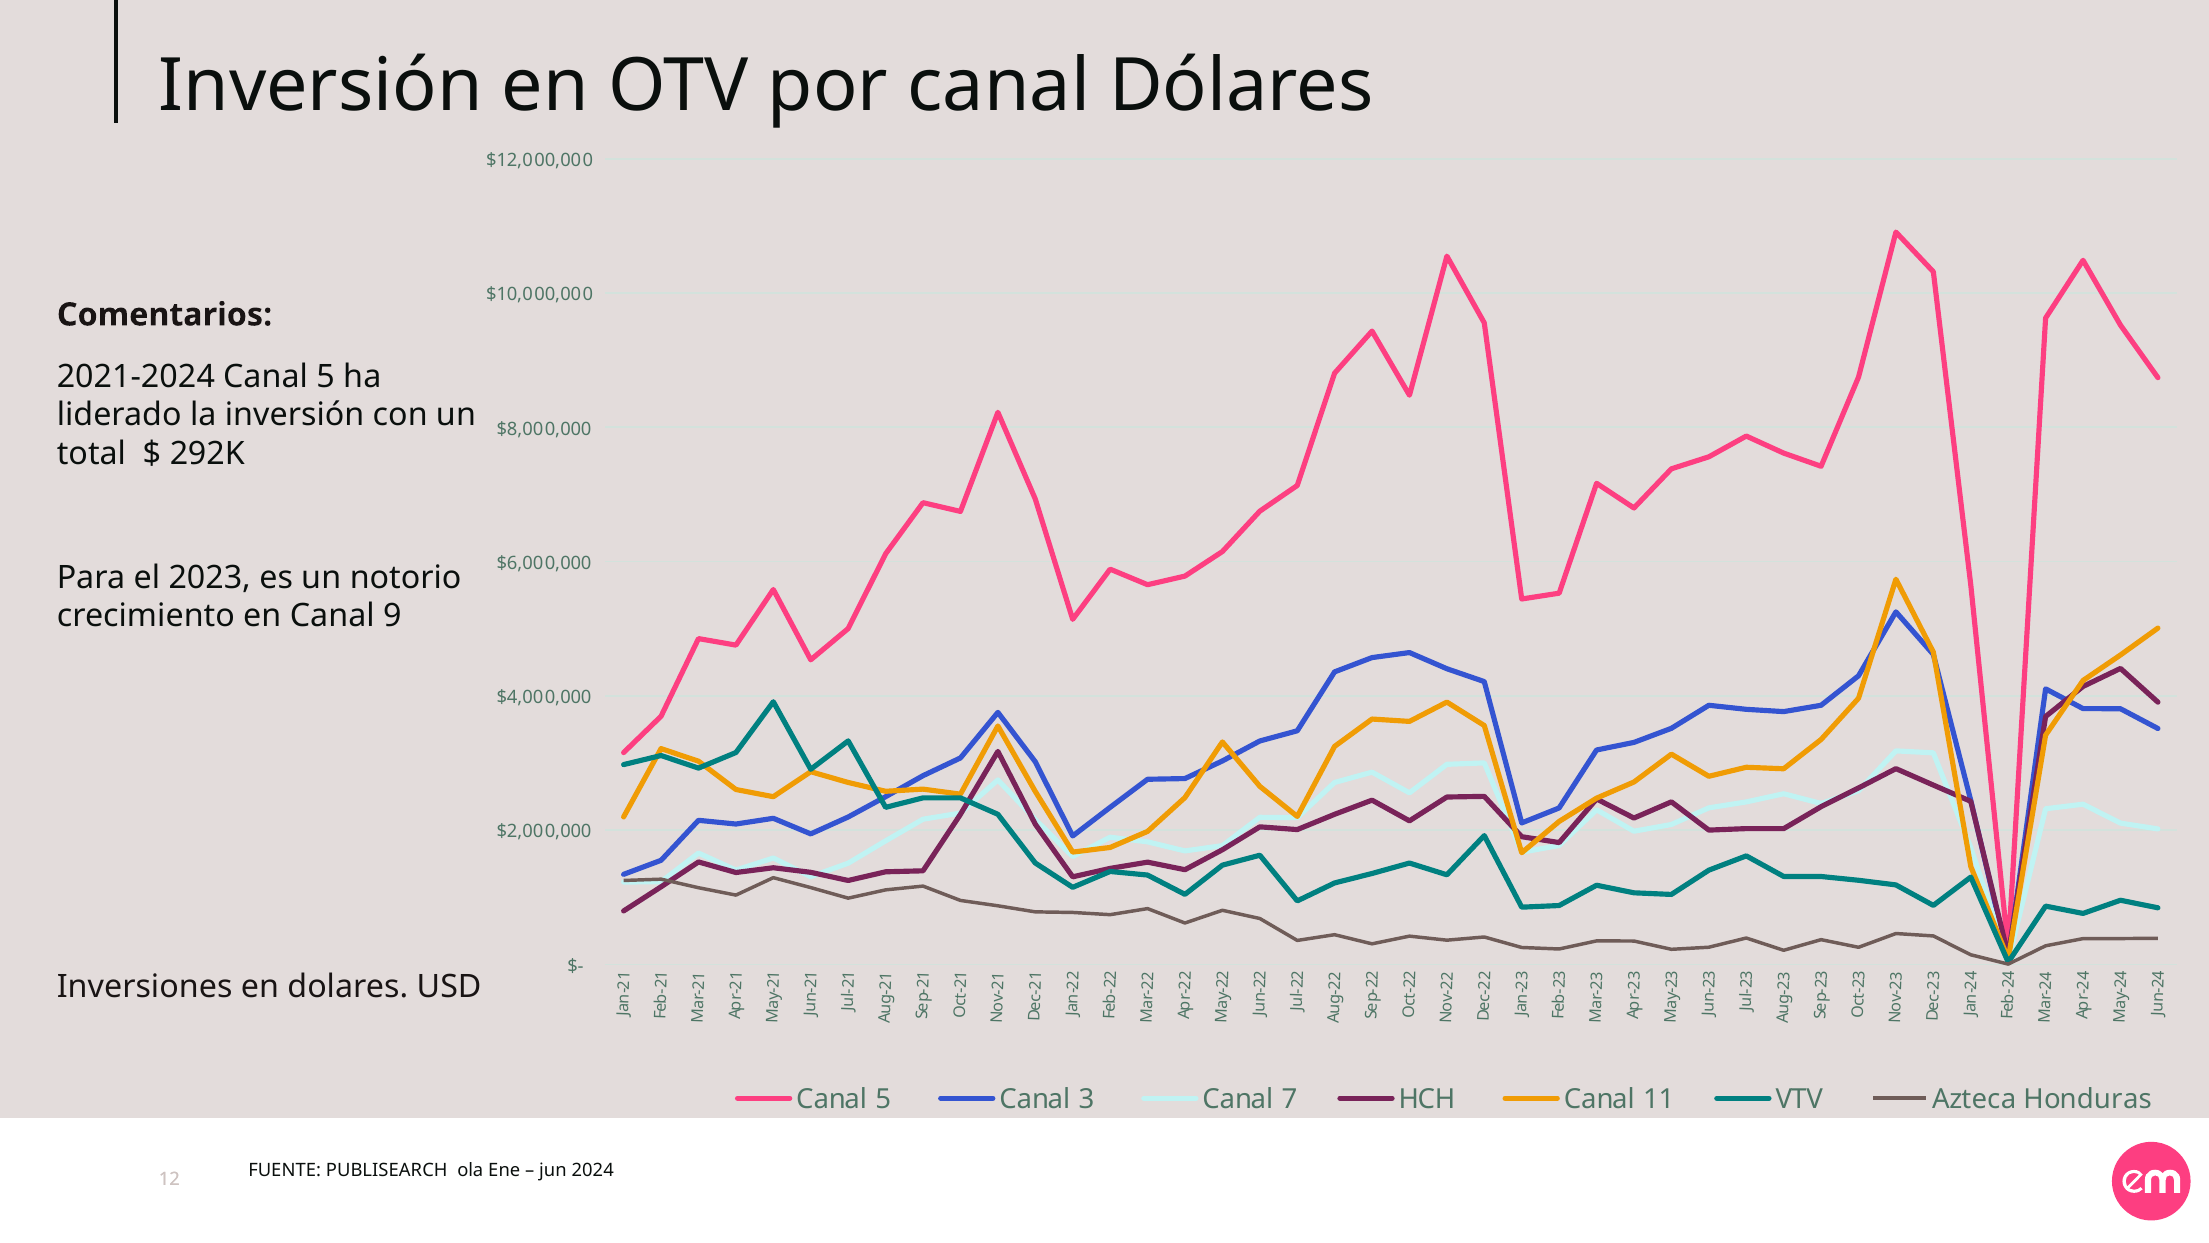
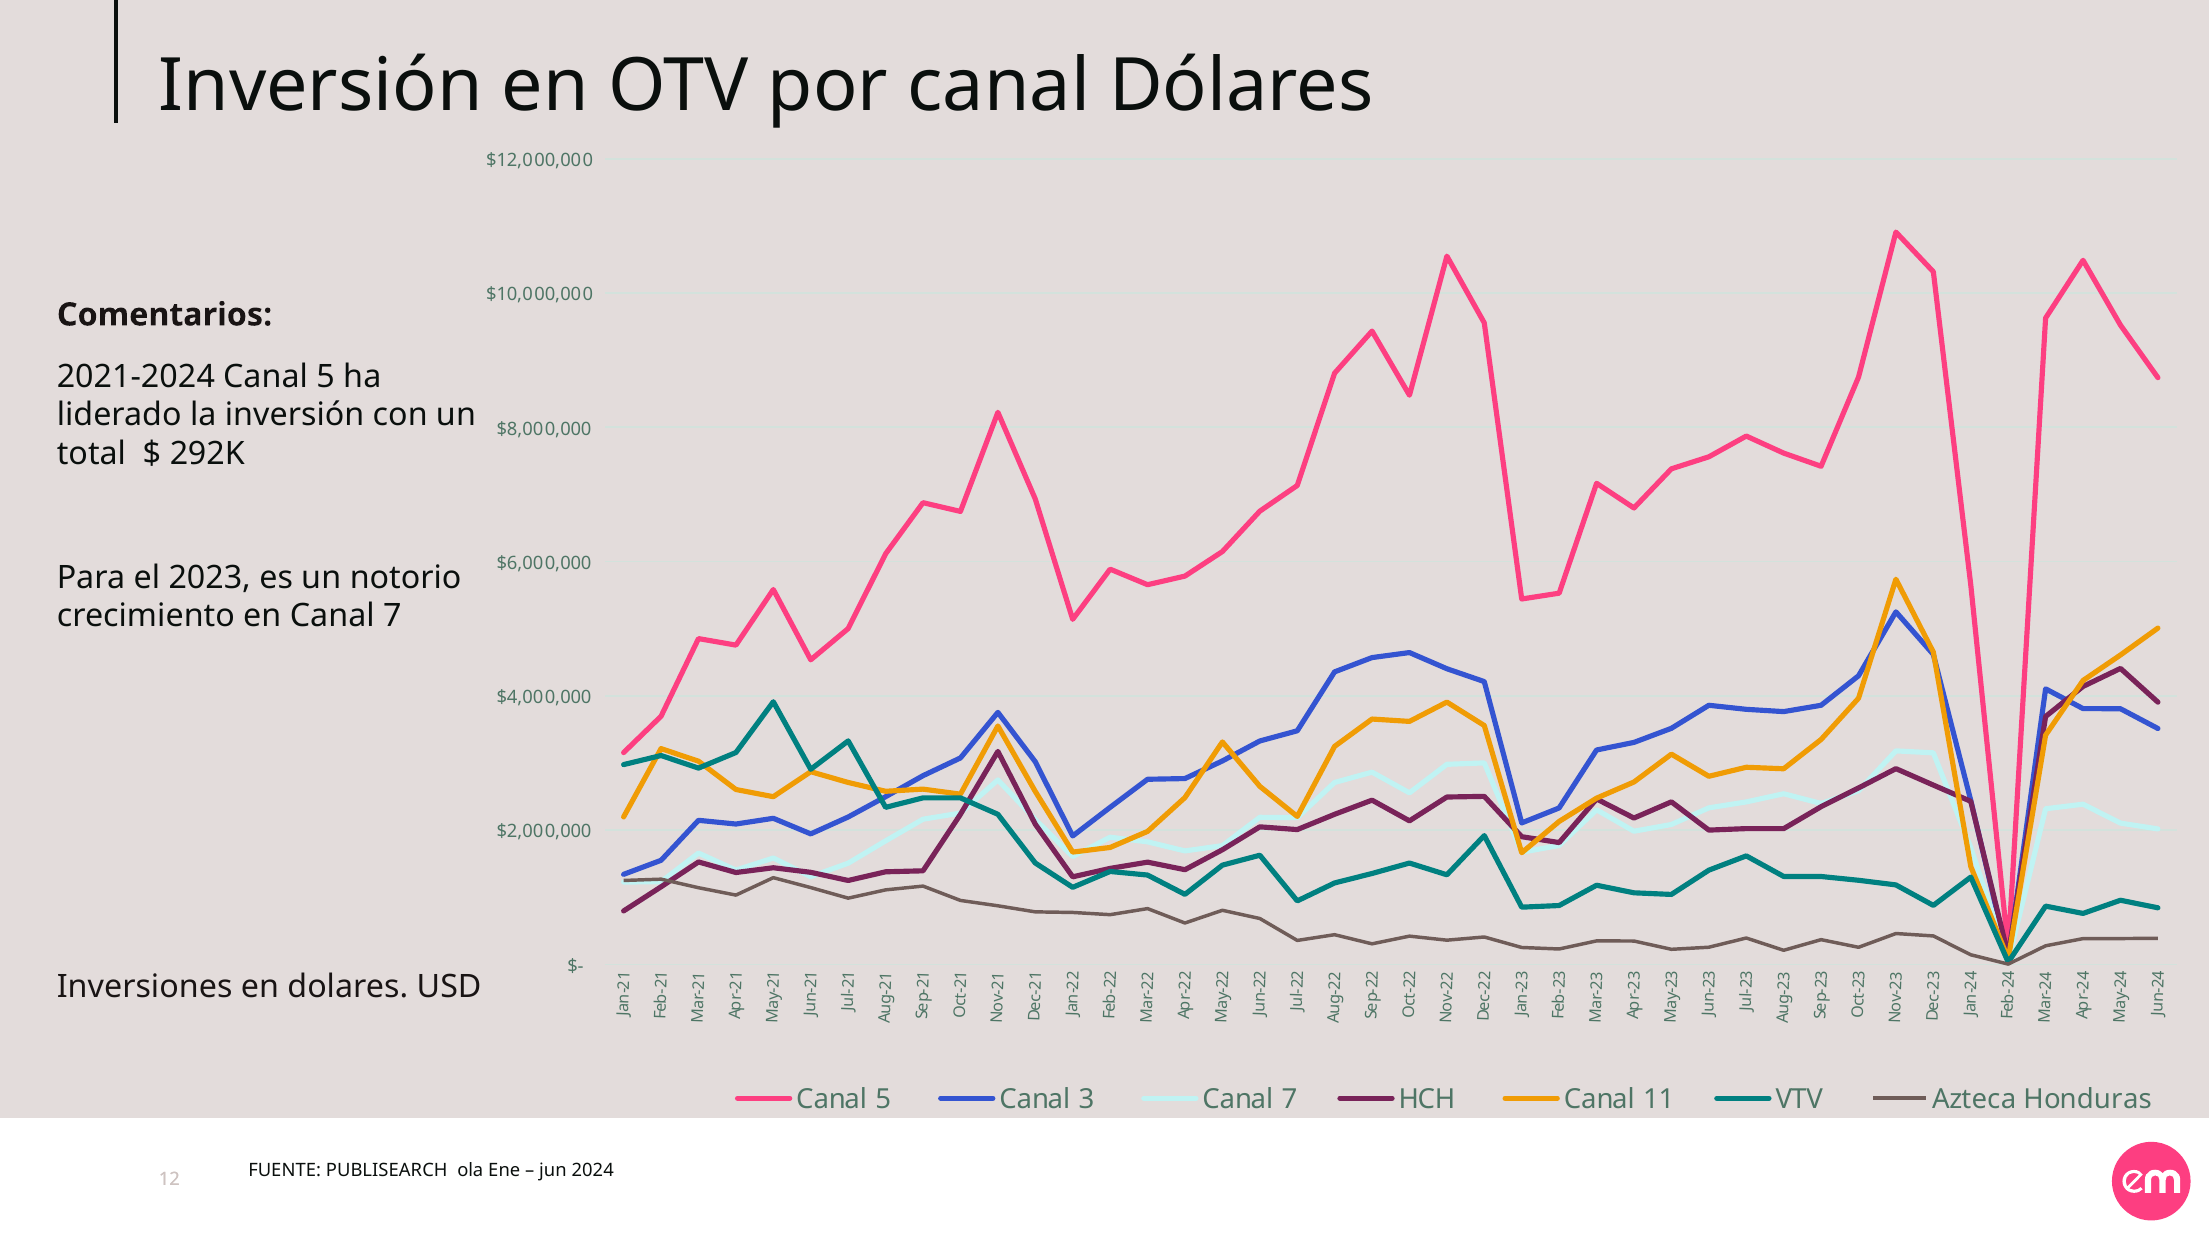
en Canal 9: 9 -> 7
